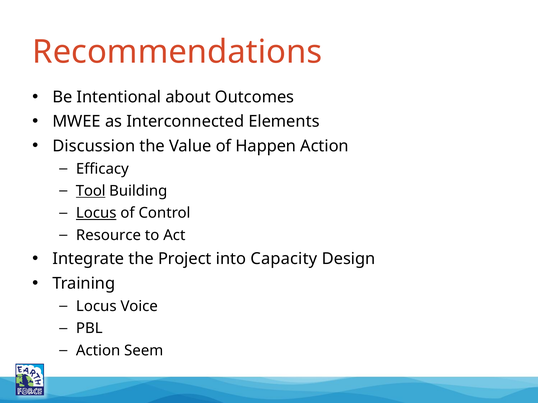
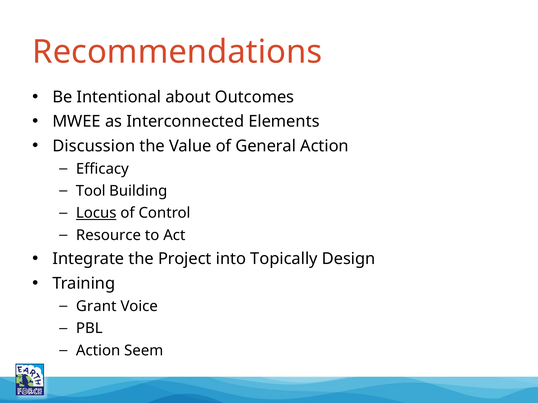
Happen: Happen -> General
Tool underline: present -> none
Capacity: Capacity -> Topically
Locus at (96, 307): Locus -> Grant
